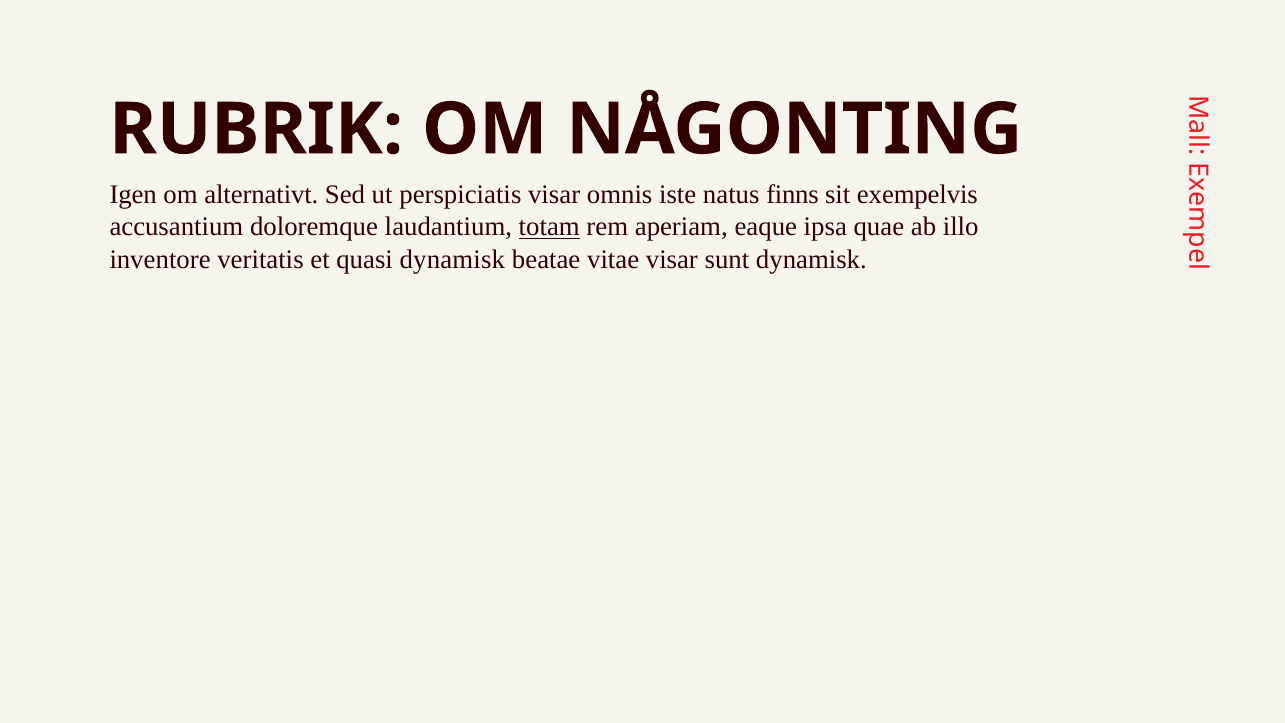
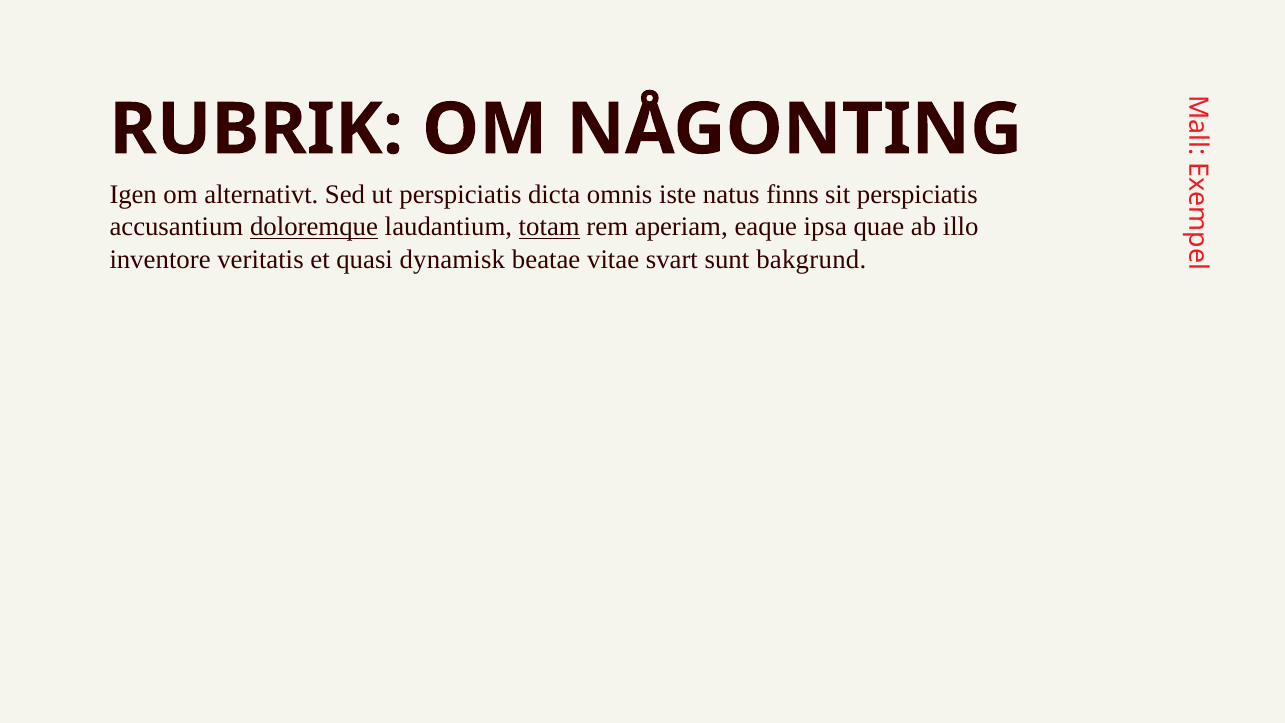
perspiciatis visar: visar -> dicta
sit exempelvis: exempelvis -> perspiciatis
doloremque underline: none -> present
vitae visar: visar -> svart
sunt dynamisk: dynamisk -> bakgrund
